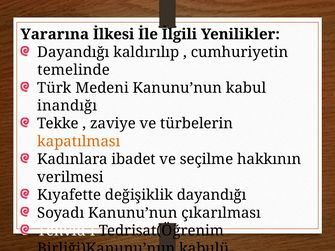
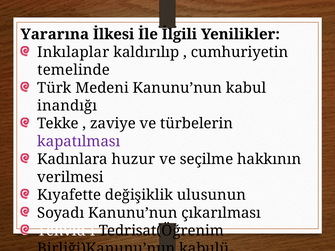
Dayandığı at (73, 52): Dayandığı -> Inkılaplar
kapatılması colour: orange -> purple
ibadet: ibadet -> huzur
değişiklik dayandığı: dayandığı -> ulusunun
